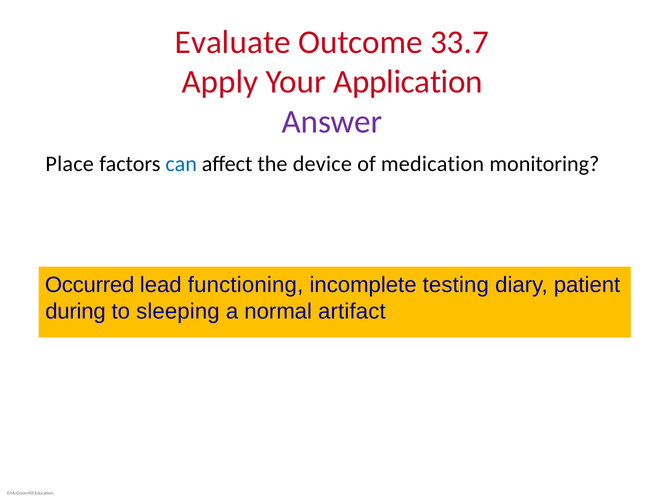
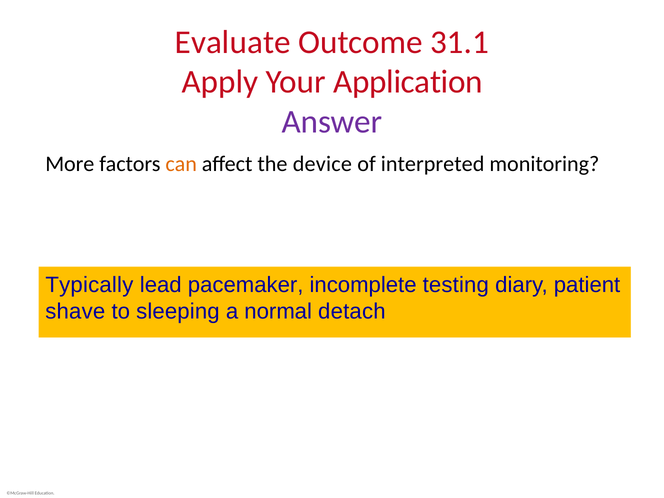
33.7: 33.7 -> 31.1
Place: Place -> More
can colour: blue -> orange
medication: medication -> interpreted
Occurred: Occurred -> Typically
functioning: functioning -> pacemaker
during: during -> shave
artifact: artifact -> detach
